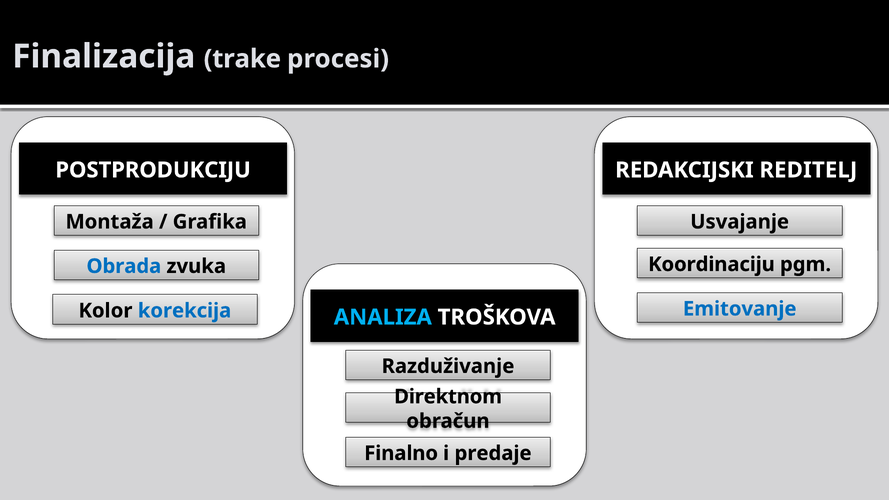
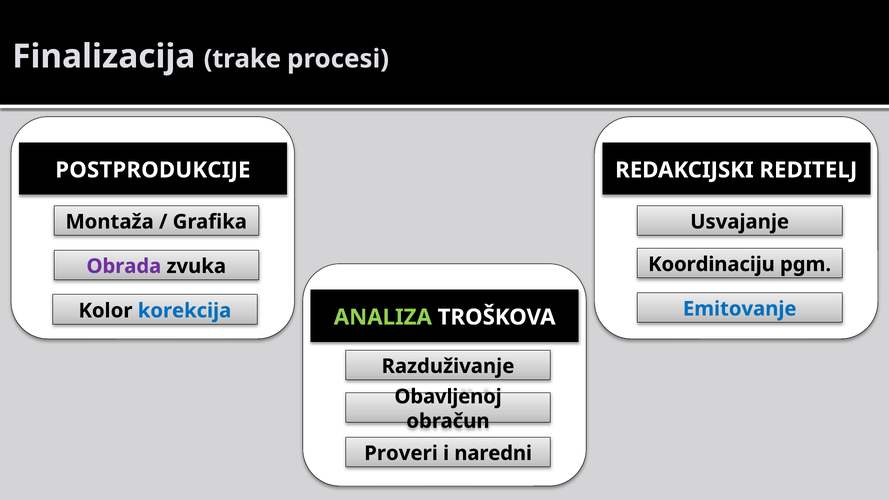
POSTPRODUKCIJU: POSTPRODUKCIJU -> POSTPRODUKCIJE
Obrada colour: blue -> purple
ANALIZA colour: light blue -> light green
Direktnom: Direktnom -> Obavljenoj
Finalno: Finalno -> Proveri
predaje: predaje -> naredni
